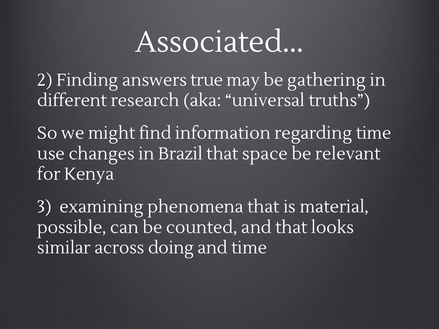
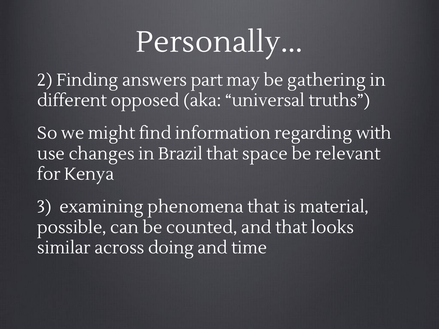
Associated: Associated -> Personally
true: true -> part
research: research -> opposed
regarding time: time -> with
